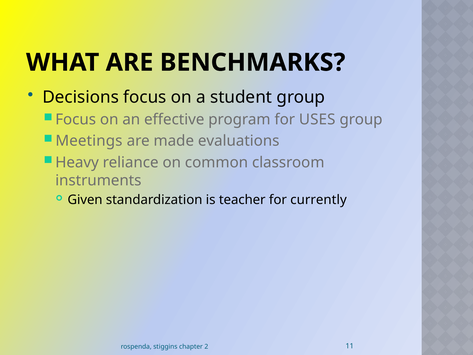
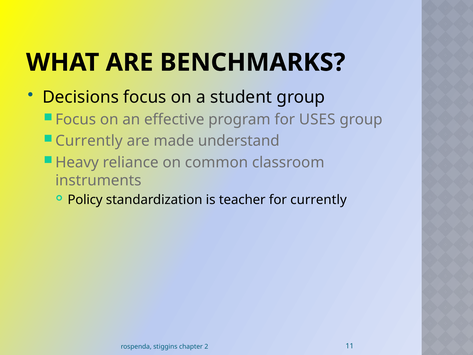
Meetings at (89, 141): Meetings -> Currently
evaluations: evaluations -> understand
Given: Given -> Policy
